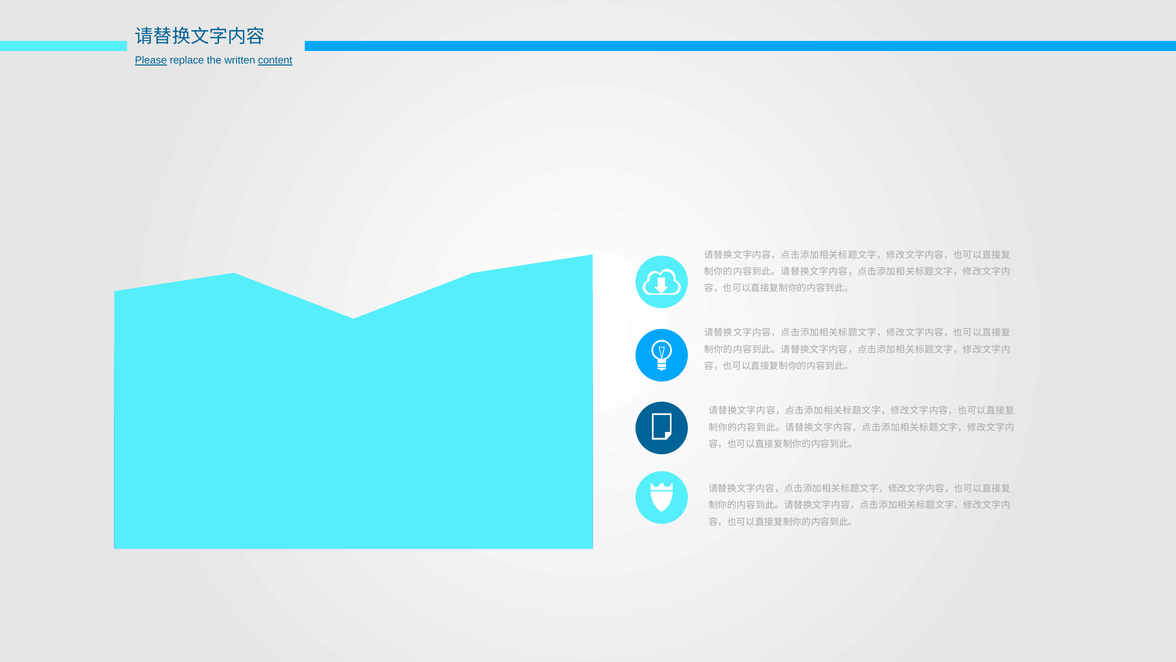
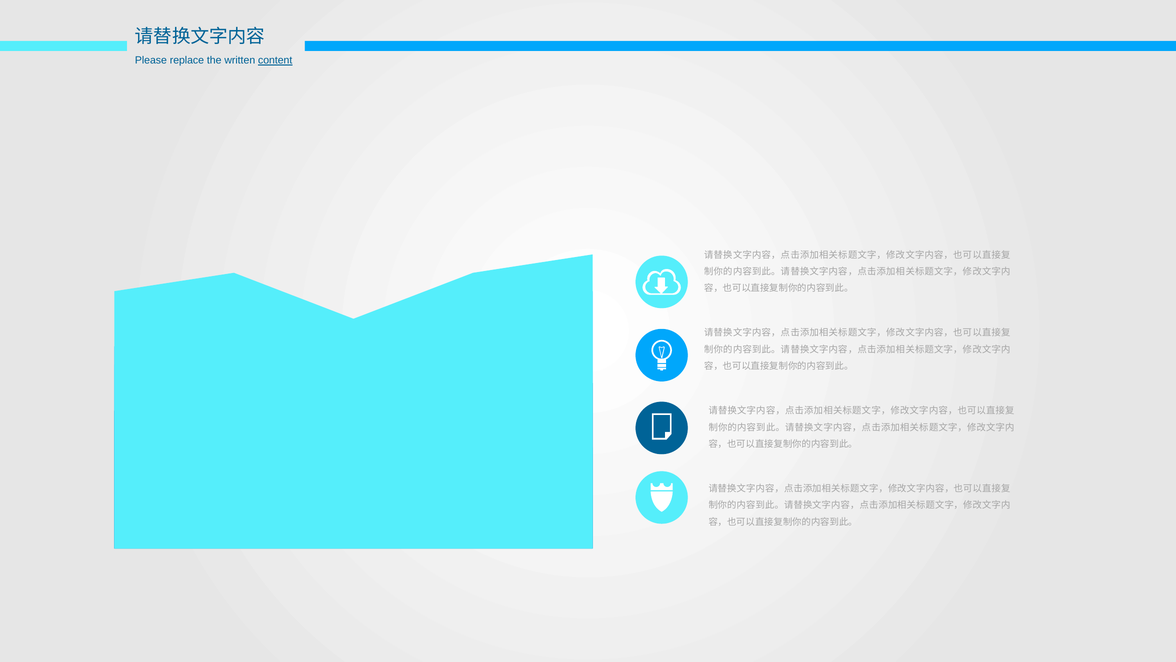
Please underline: present -> none
